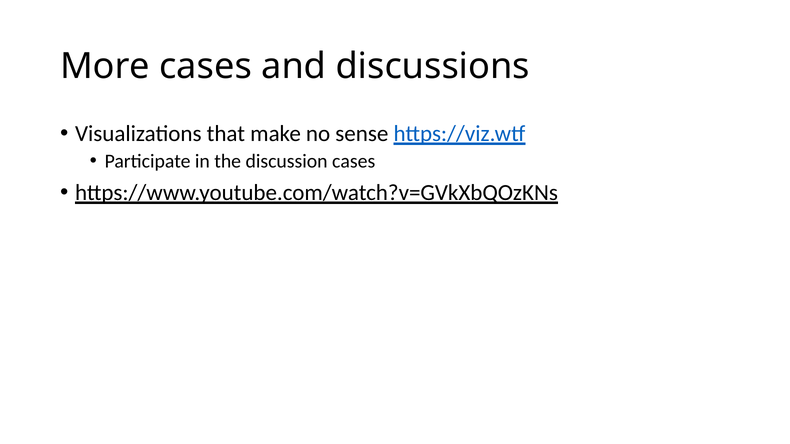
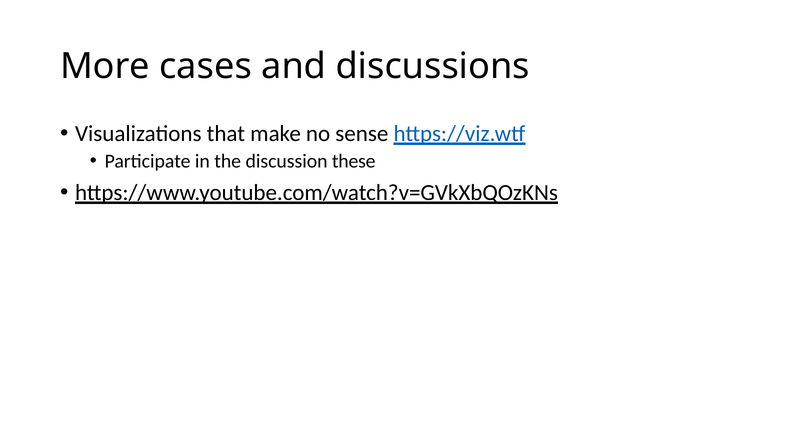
discussion cases: cases -> these
